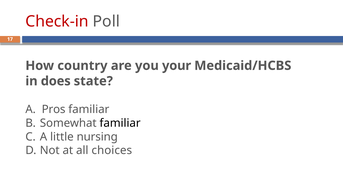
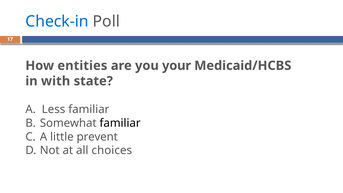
Check-in colour: red -> blue
country: country -> entities
does: does -> with
Pros: Pros -> Less
nursing: nursing -> prevent
